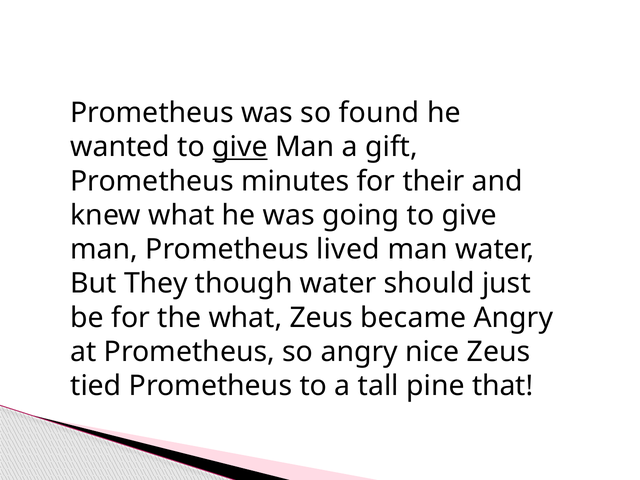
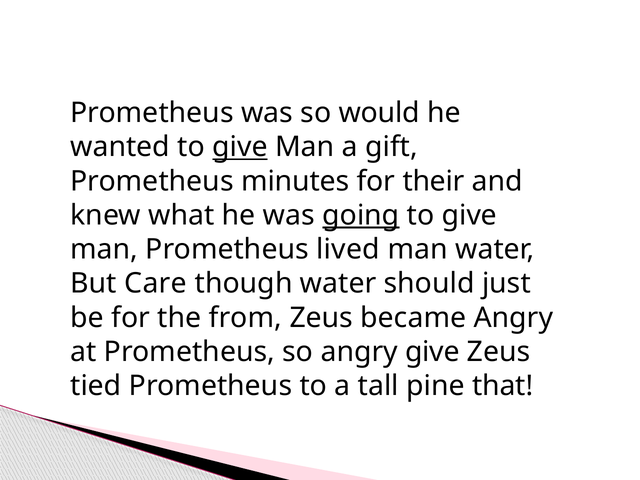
found: found -> would
going underline: none -> present
They: They -> Care
the what: what -> from
angry nice: nice -> give
